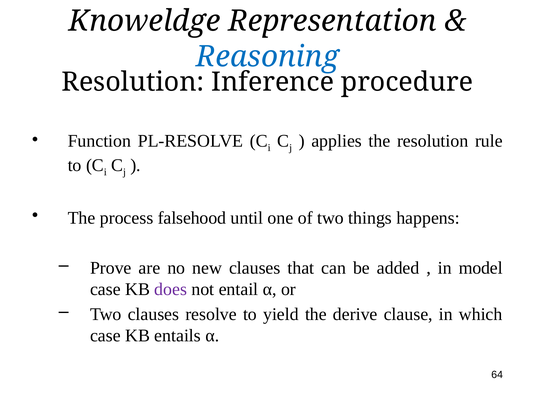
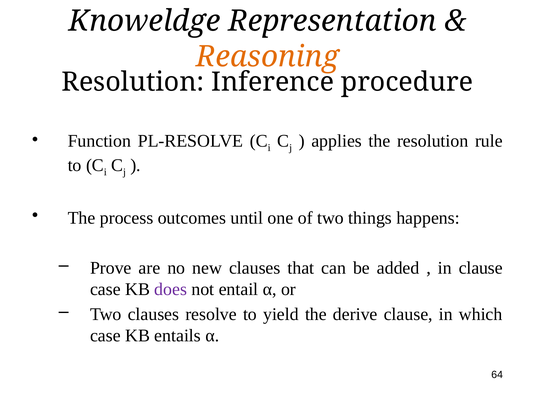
Reasoning colour: blue -> orange
falsehood: falsehood -> outcomes
in model: model -> clause
